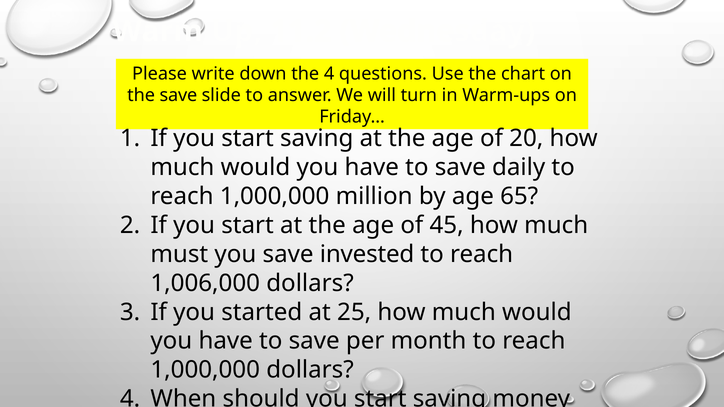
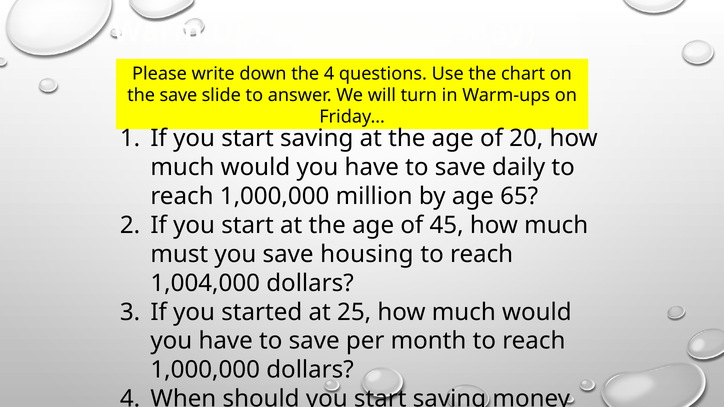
invested: invested -> housing
1,006,000: 1,006,000 -> 1,004,000
